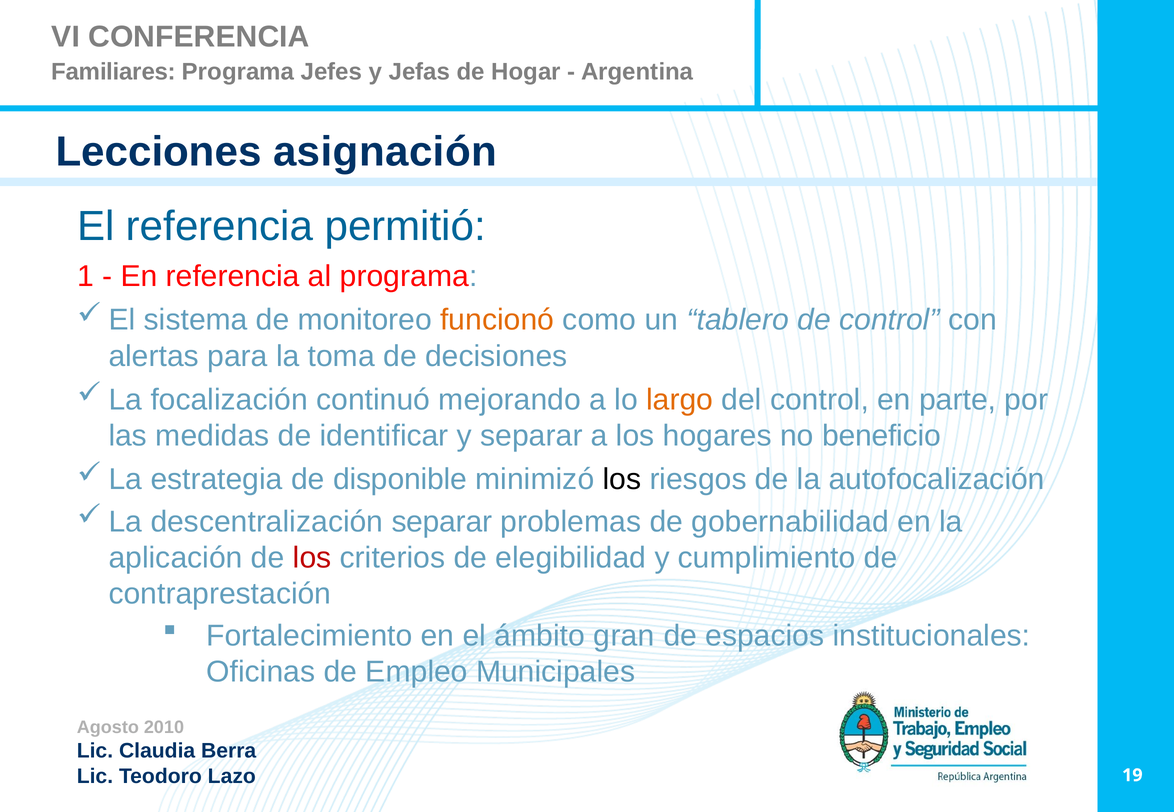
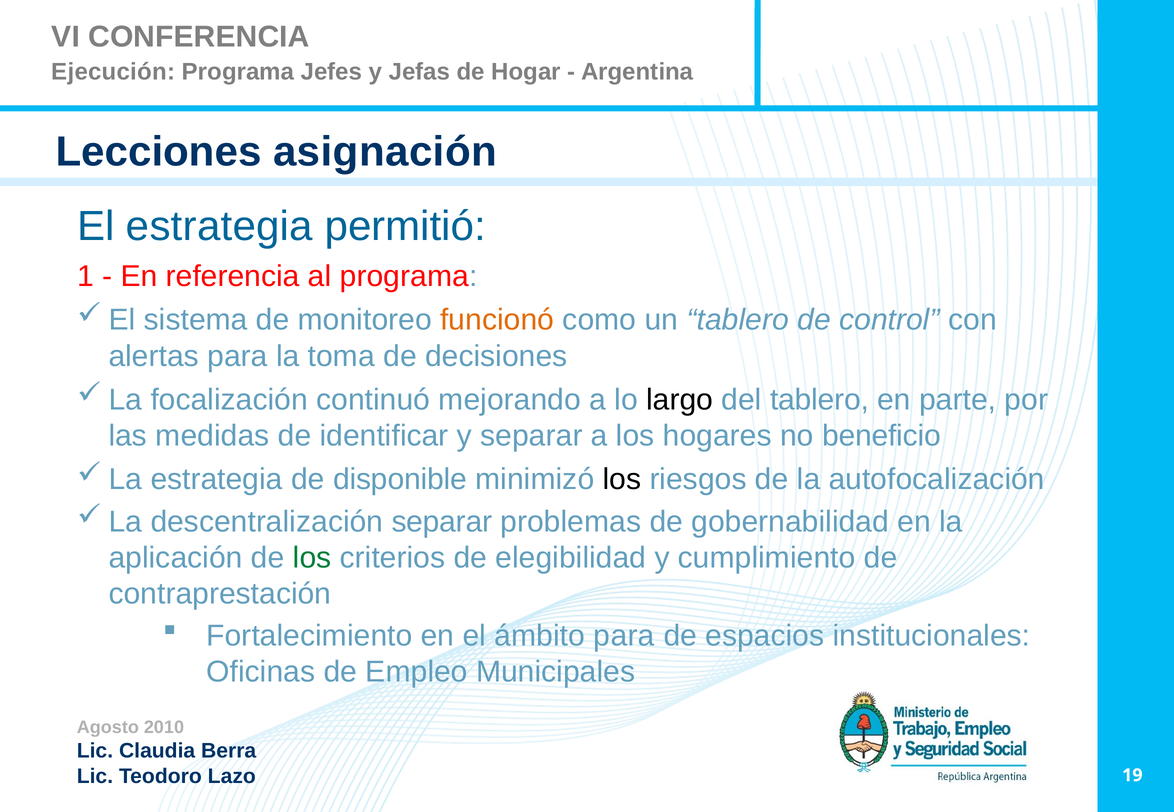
Familiares: Familiares -> Ejecución
El referencia: referencia -> estrategia
largo colour: orange -> black
del control: control -> tablero
los at (312, 558) colour: red -> green
ámbito gran: gran -> para
